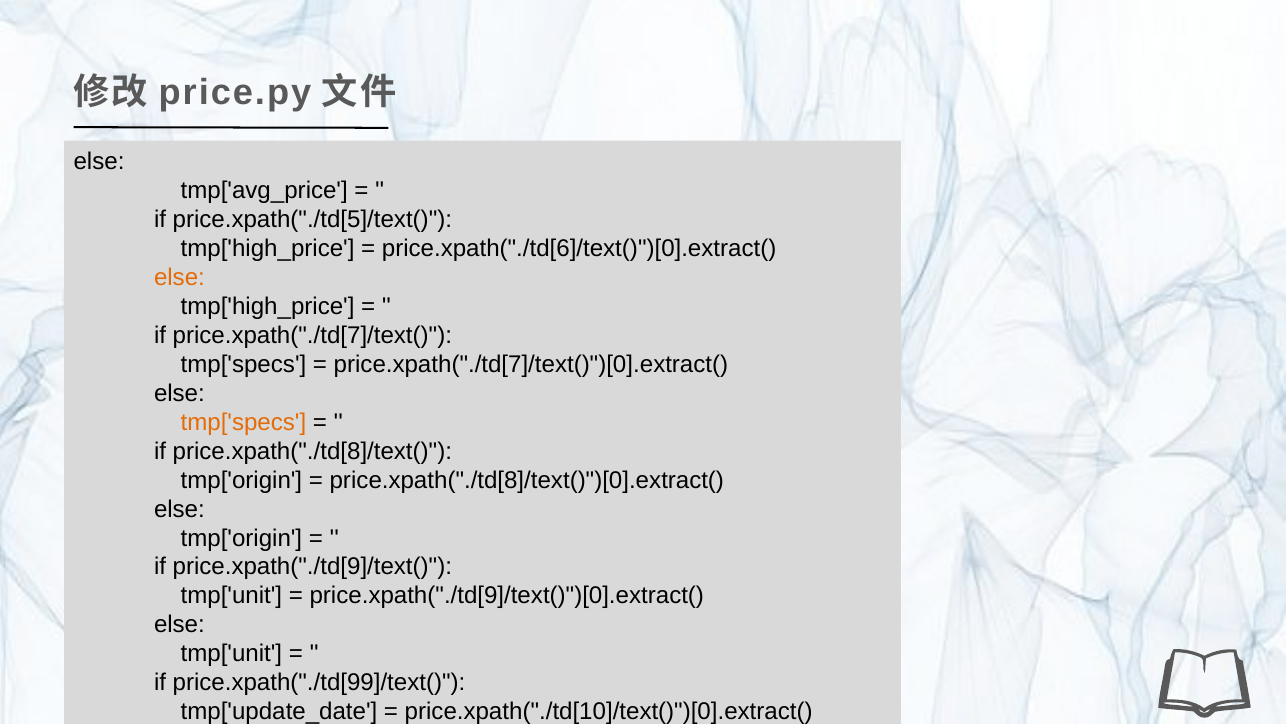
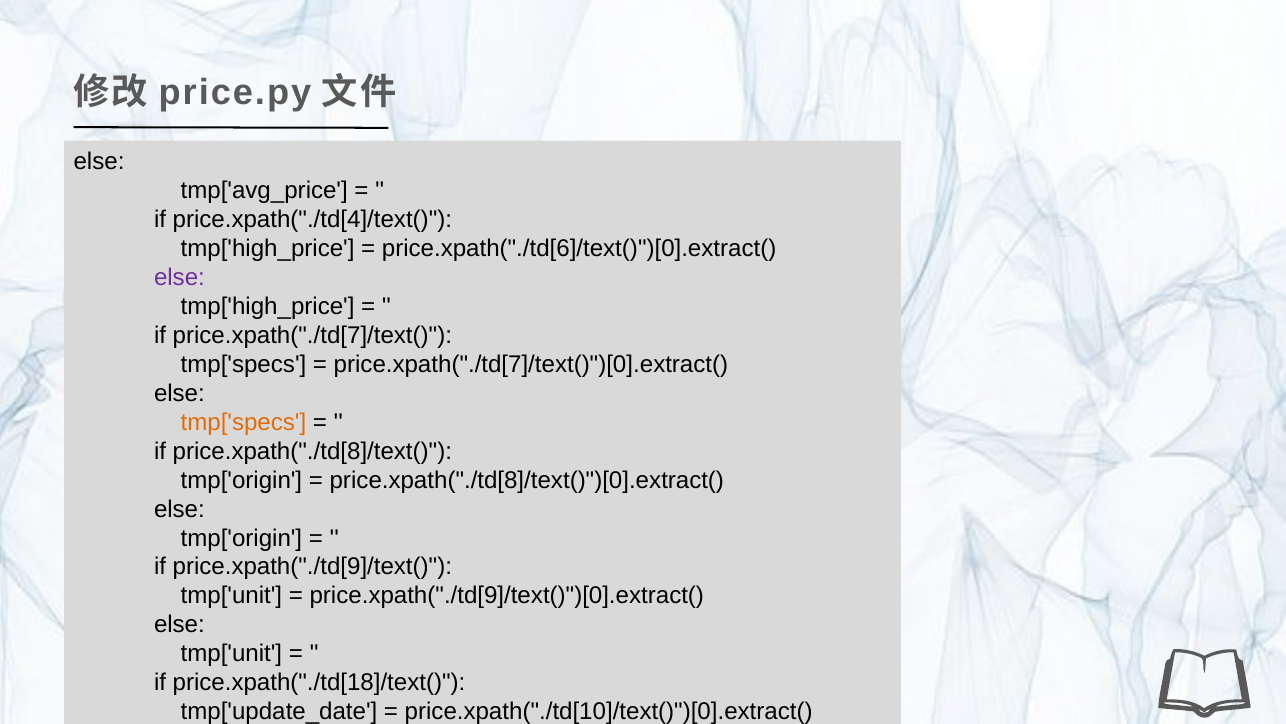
price.xpath("./td[5]/text(: price.xpath("./td[5]/text( -> price.xpath("./td[4]/text(
else at (179, 277) colour: orange -> purple
price.xpath("./td[99]/text(: price.xpath("./td[99]/text( -> price.xpath("./td[18]/text(
